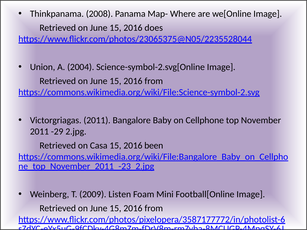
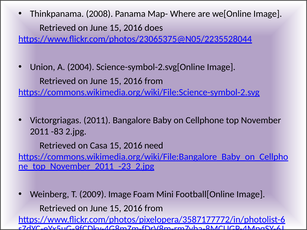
-29: -29 -> -83
been: been -> need
2009 Listen: Listen -> Image
